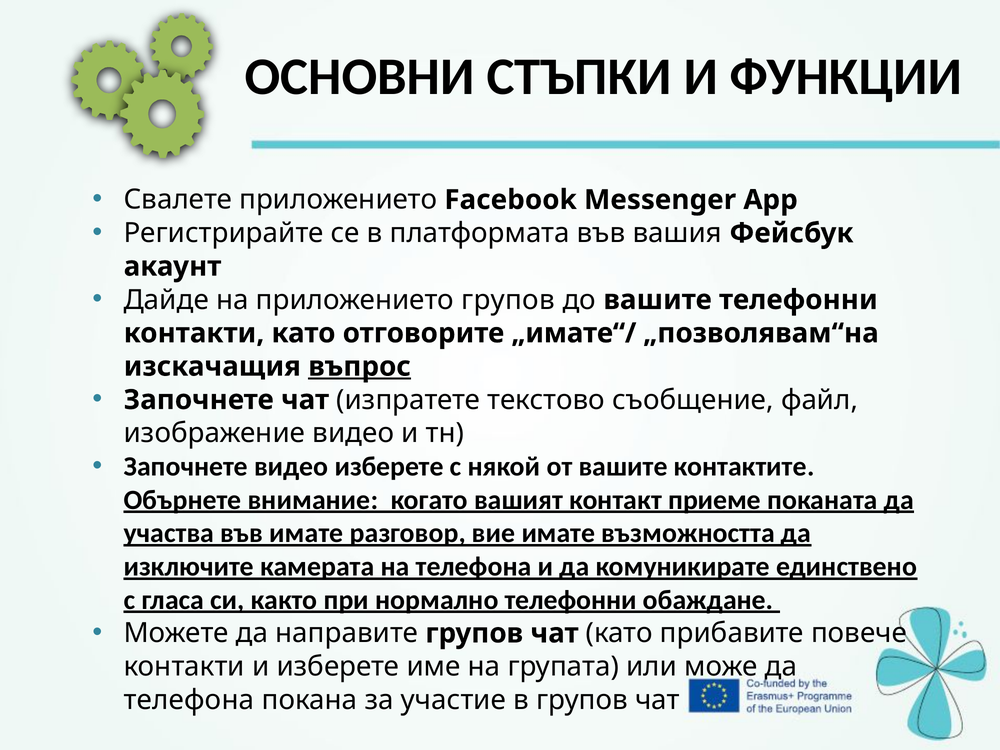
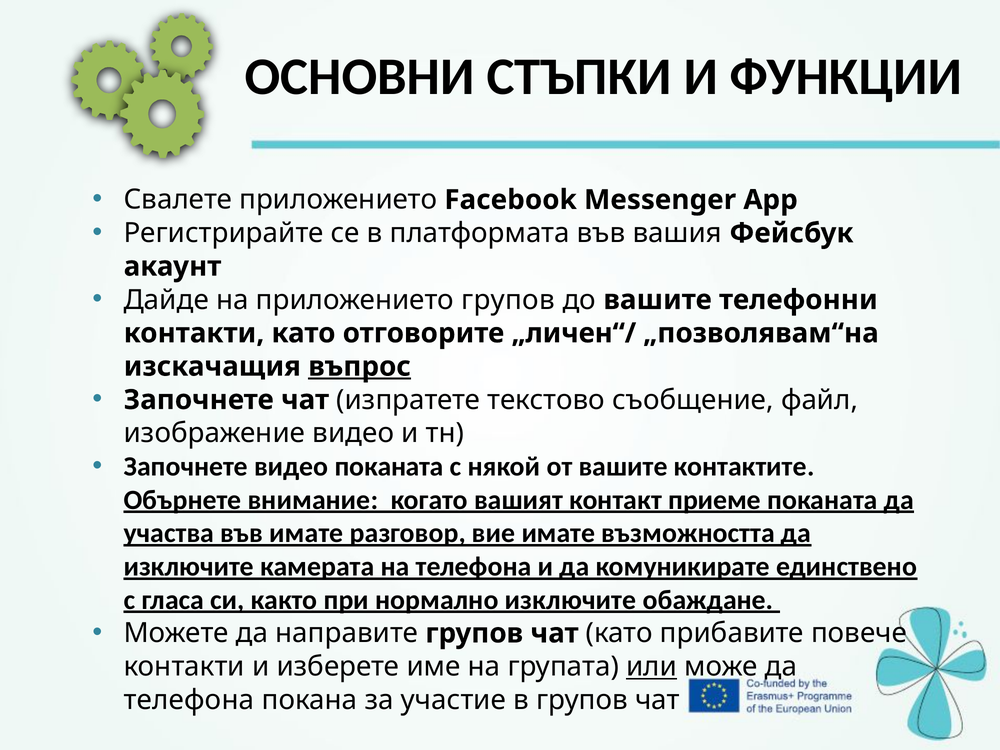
„имате“/: „имате“/ -> „личен“/
видео изберете: изберете -> поканата
нормално телефонни: телефонни -> изключите
или underline: none -> present
